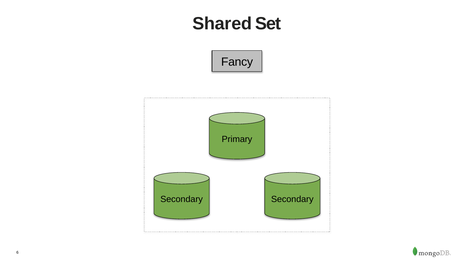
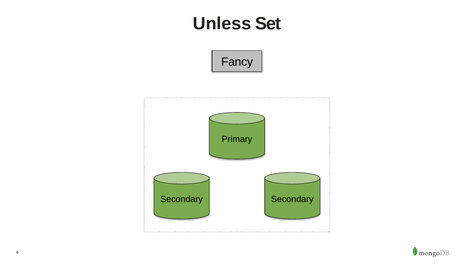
Shared: Shared -> Unless
